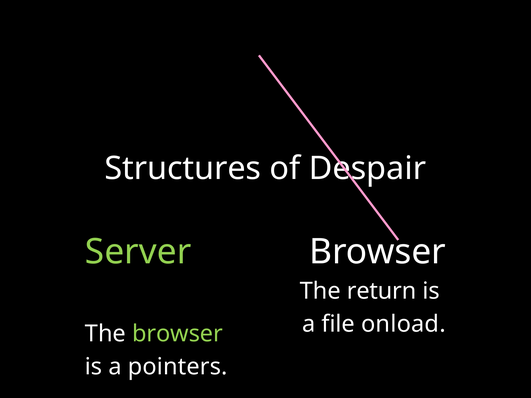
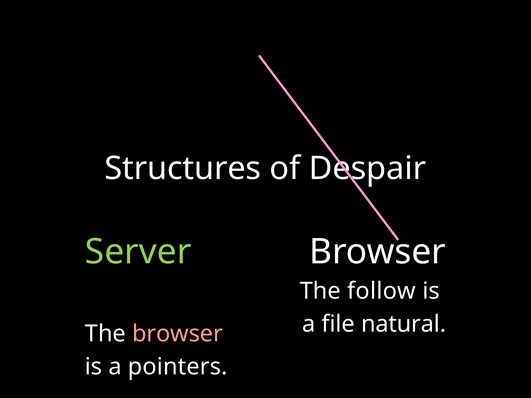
return: return -> follow
onload: onload -> natural
browser at (177, 334) colour: light green -> pink
